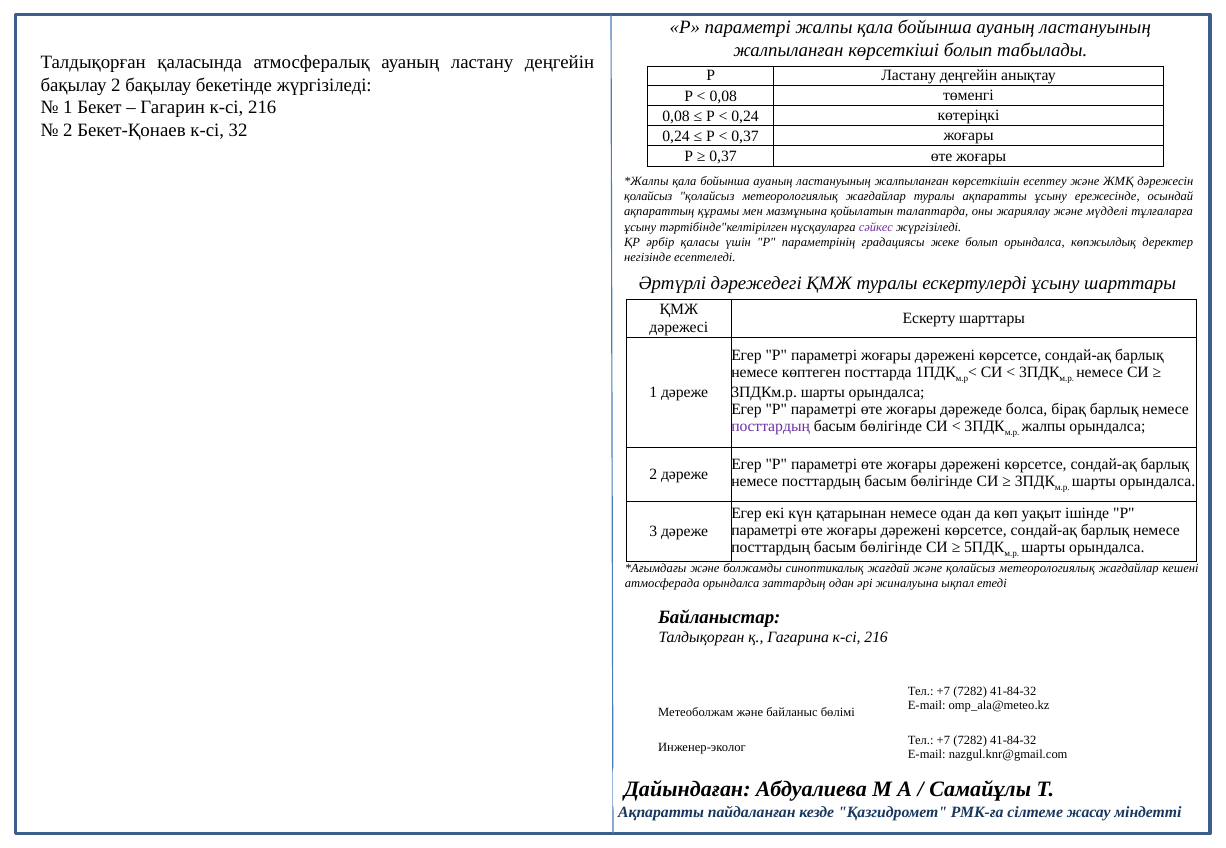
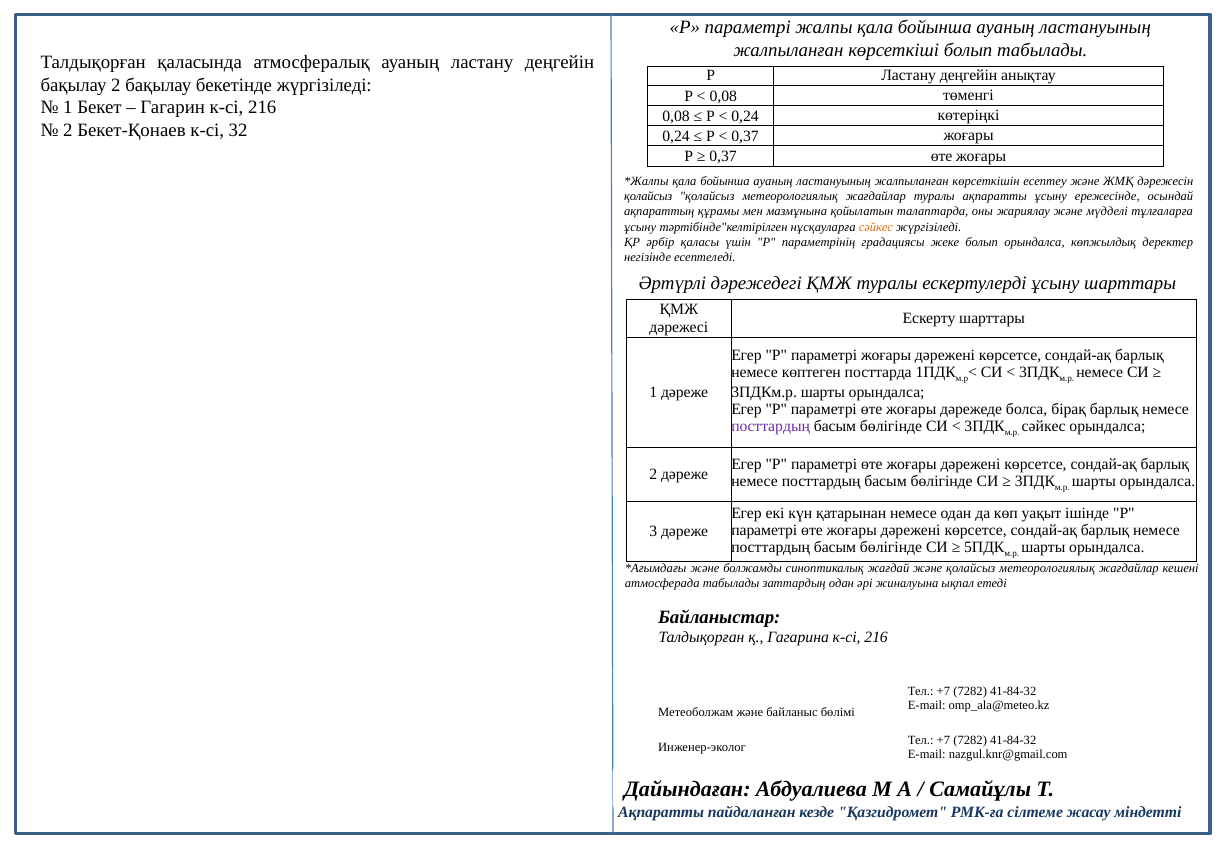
сәйкес at (876, 227) colour: purple -> orange
жалпы at (1044, 427): жалпы -> сәйкес
атмосферада орындалса: орындалса -> табылады
